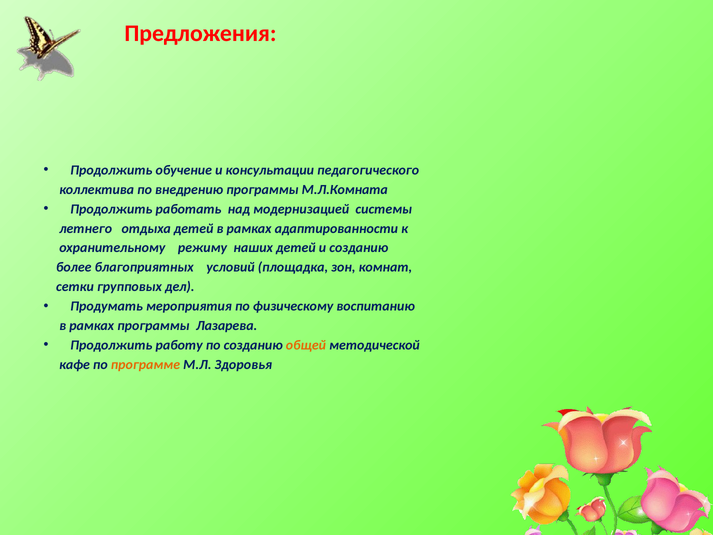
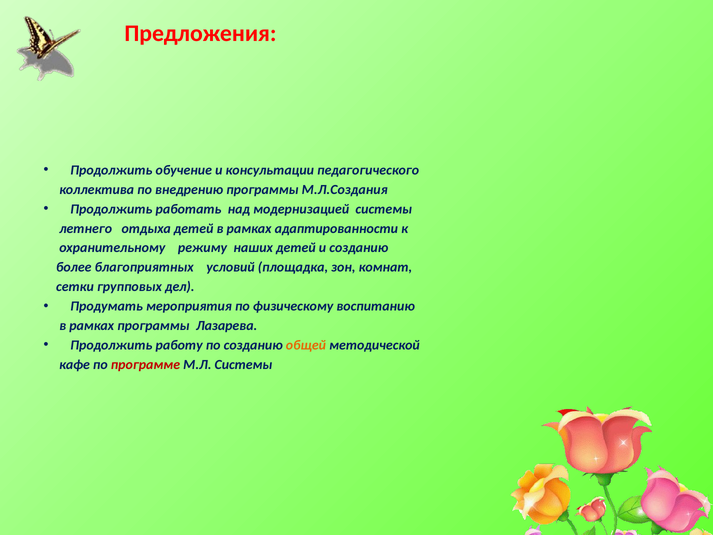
М.Л.Комната: М.Л.Комната -> М.Л.Создания
программе colour: orange -> red
М.Л Здоровья: Здоровья -> Системы
